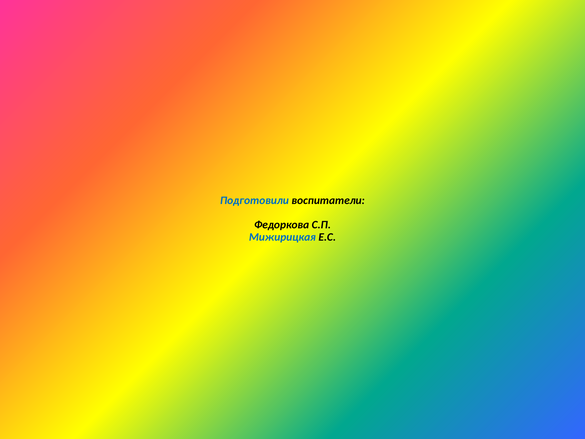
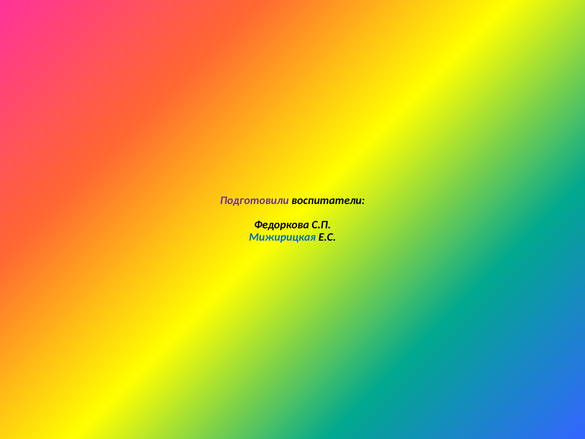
Подготовили colour: blue -> purple
